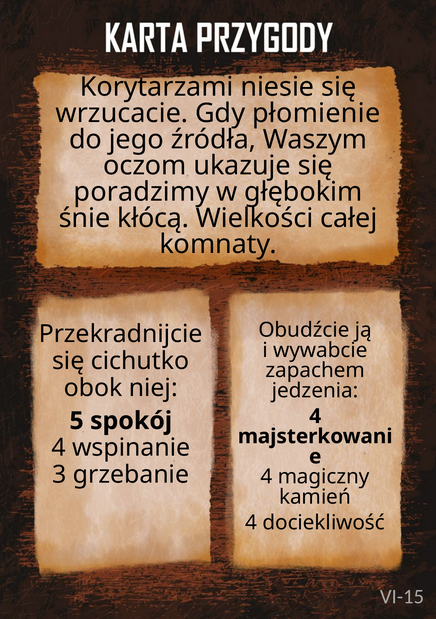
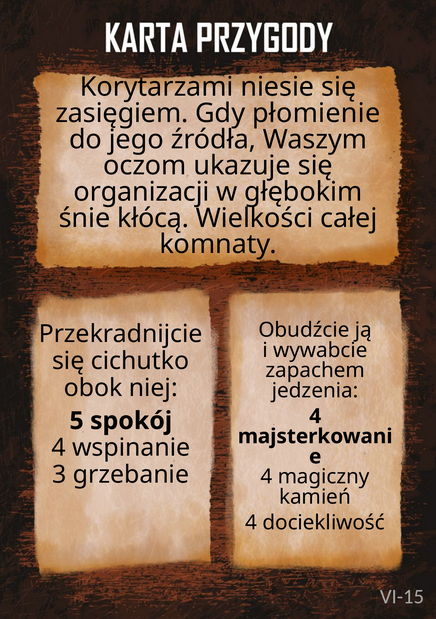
wrzucacie: wrzucacie -> zasięgiem
poradzimy: poradzimy -> organizacji
